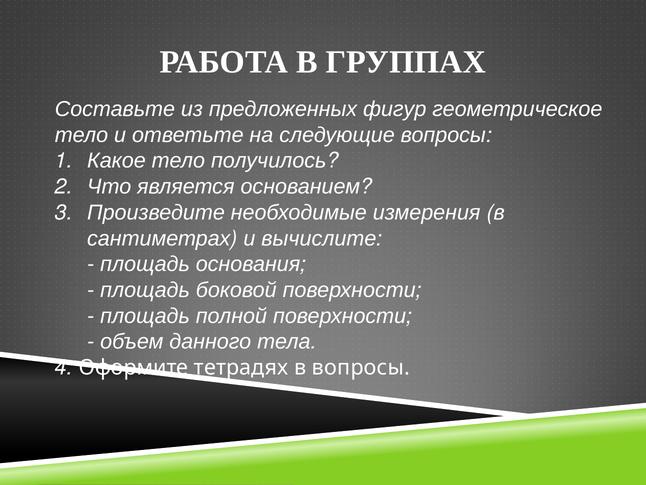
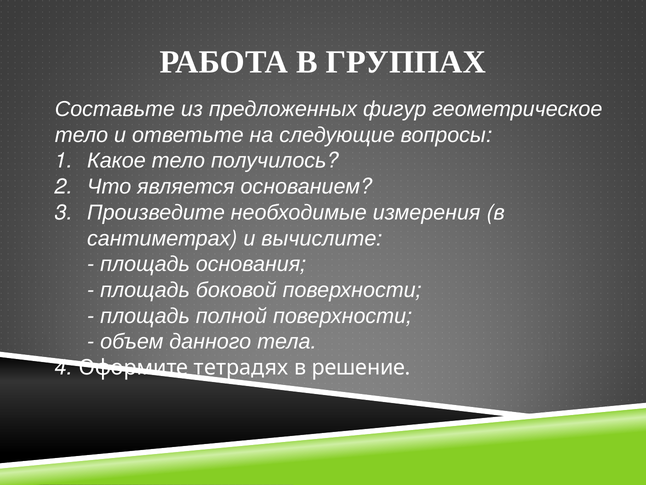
в вопросы: вопросы -> решение
